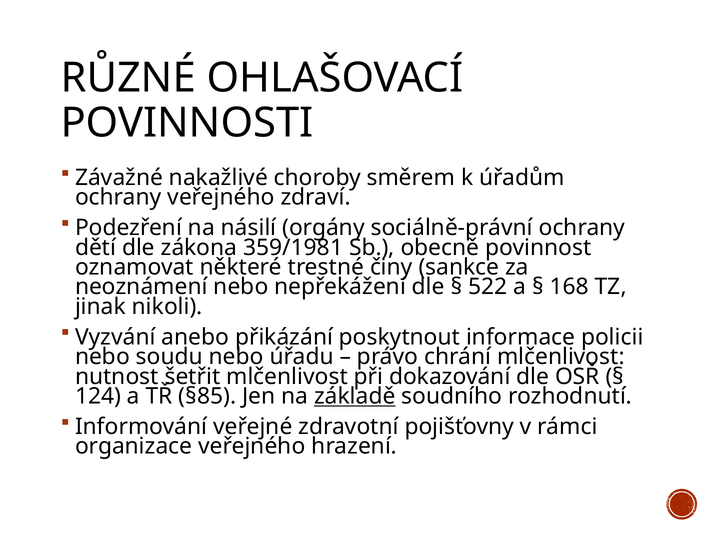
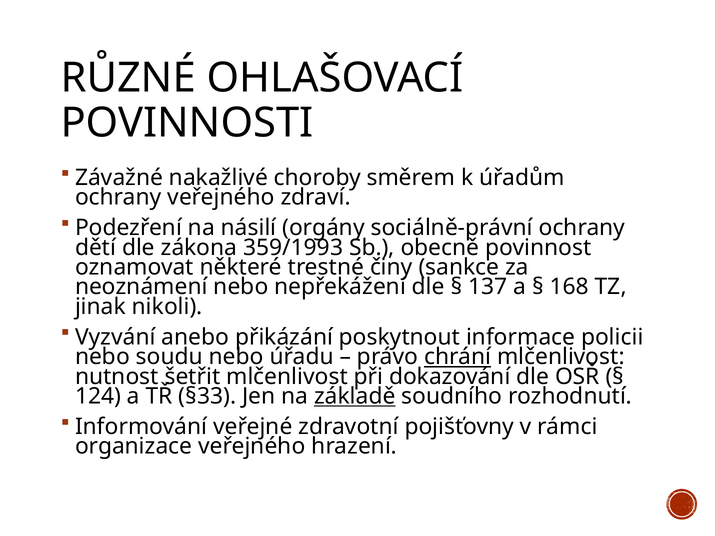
359/1981: 359/1981 -> 359/1993
522: 522 -> 137
chrání underline: none -> present
§85: §85 -> §33
